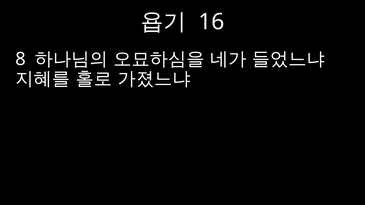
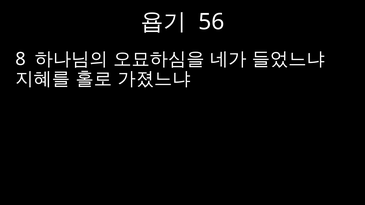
16: 16 -> 56
